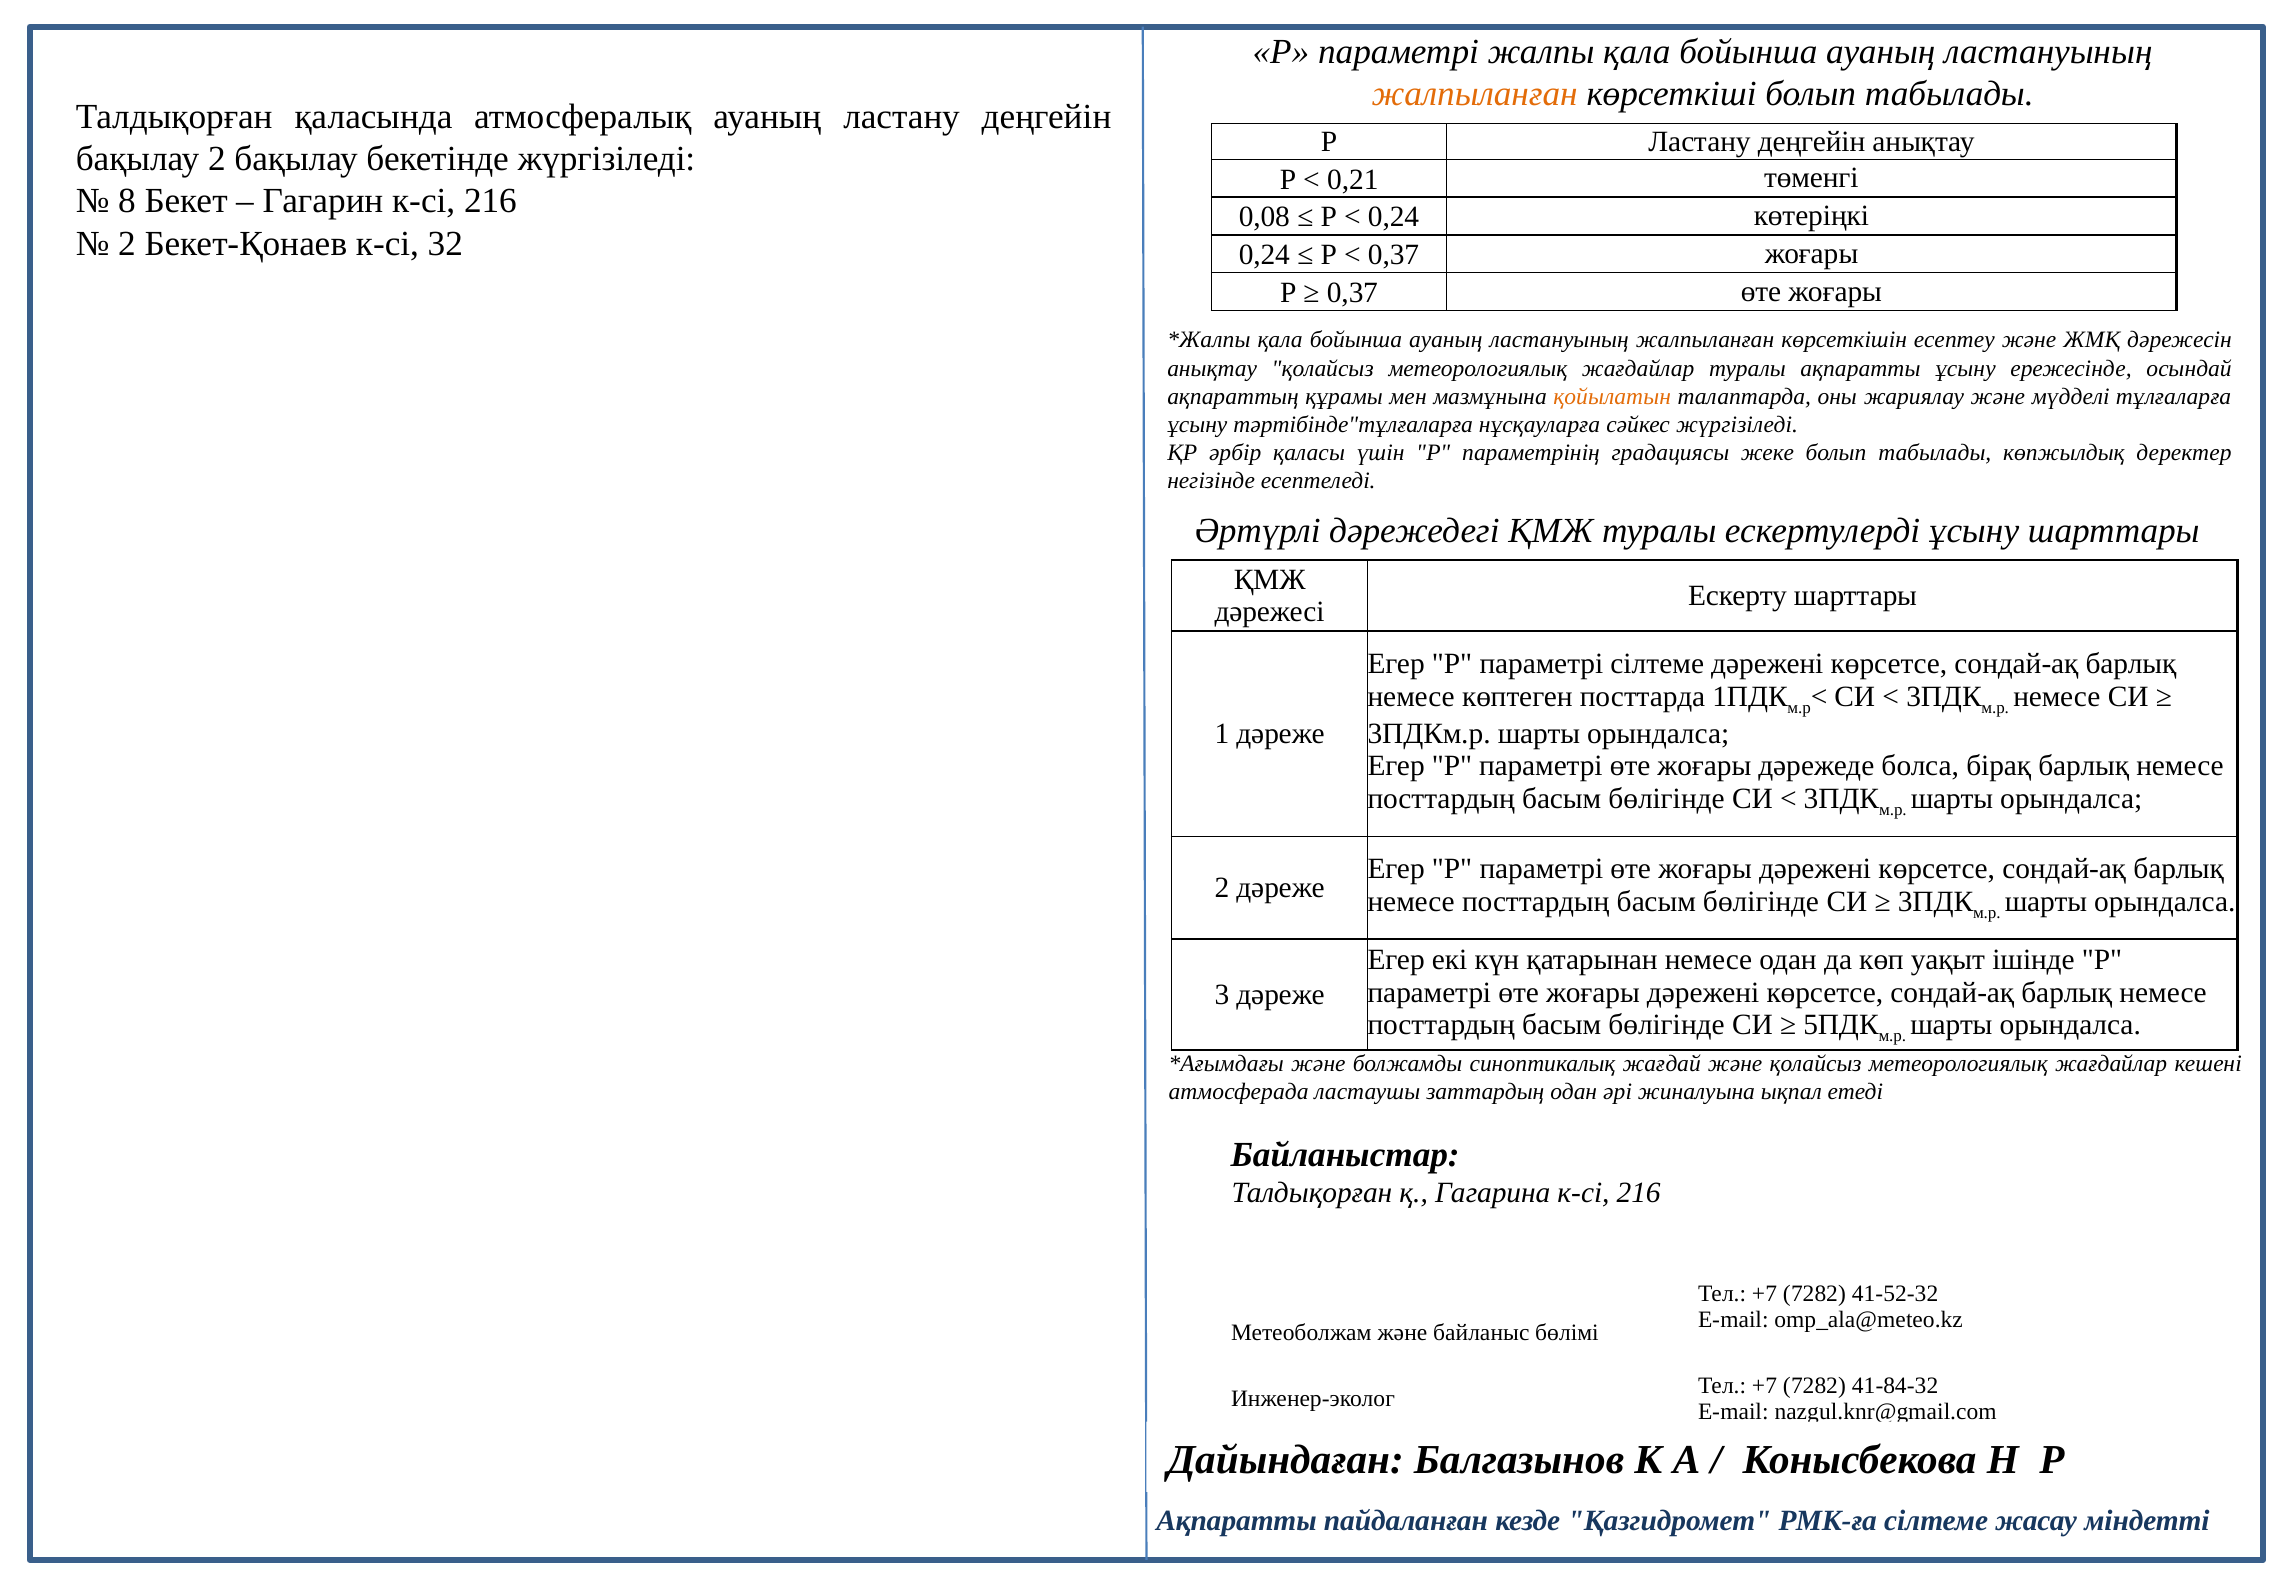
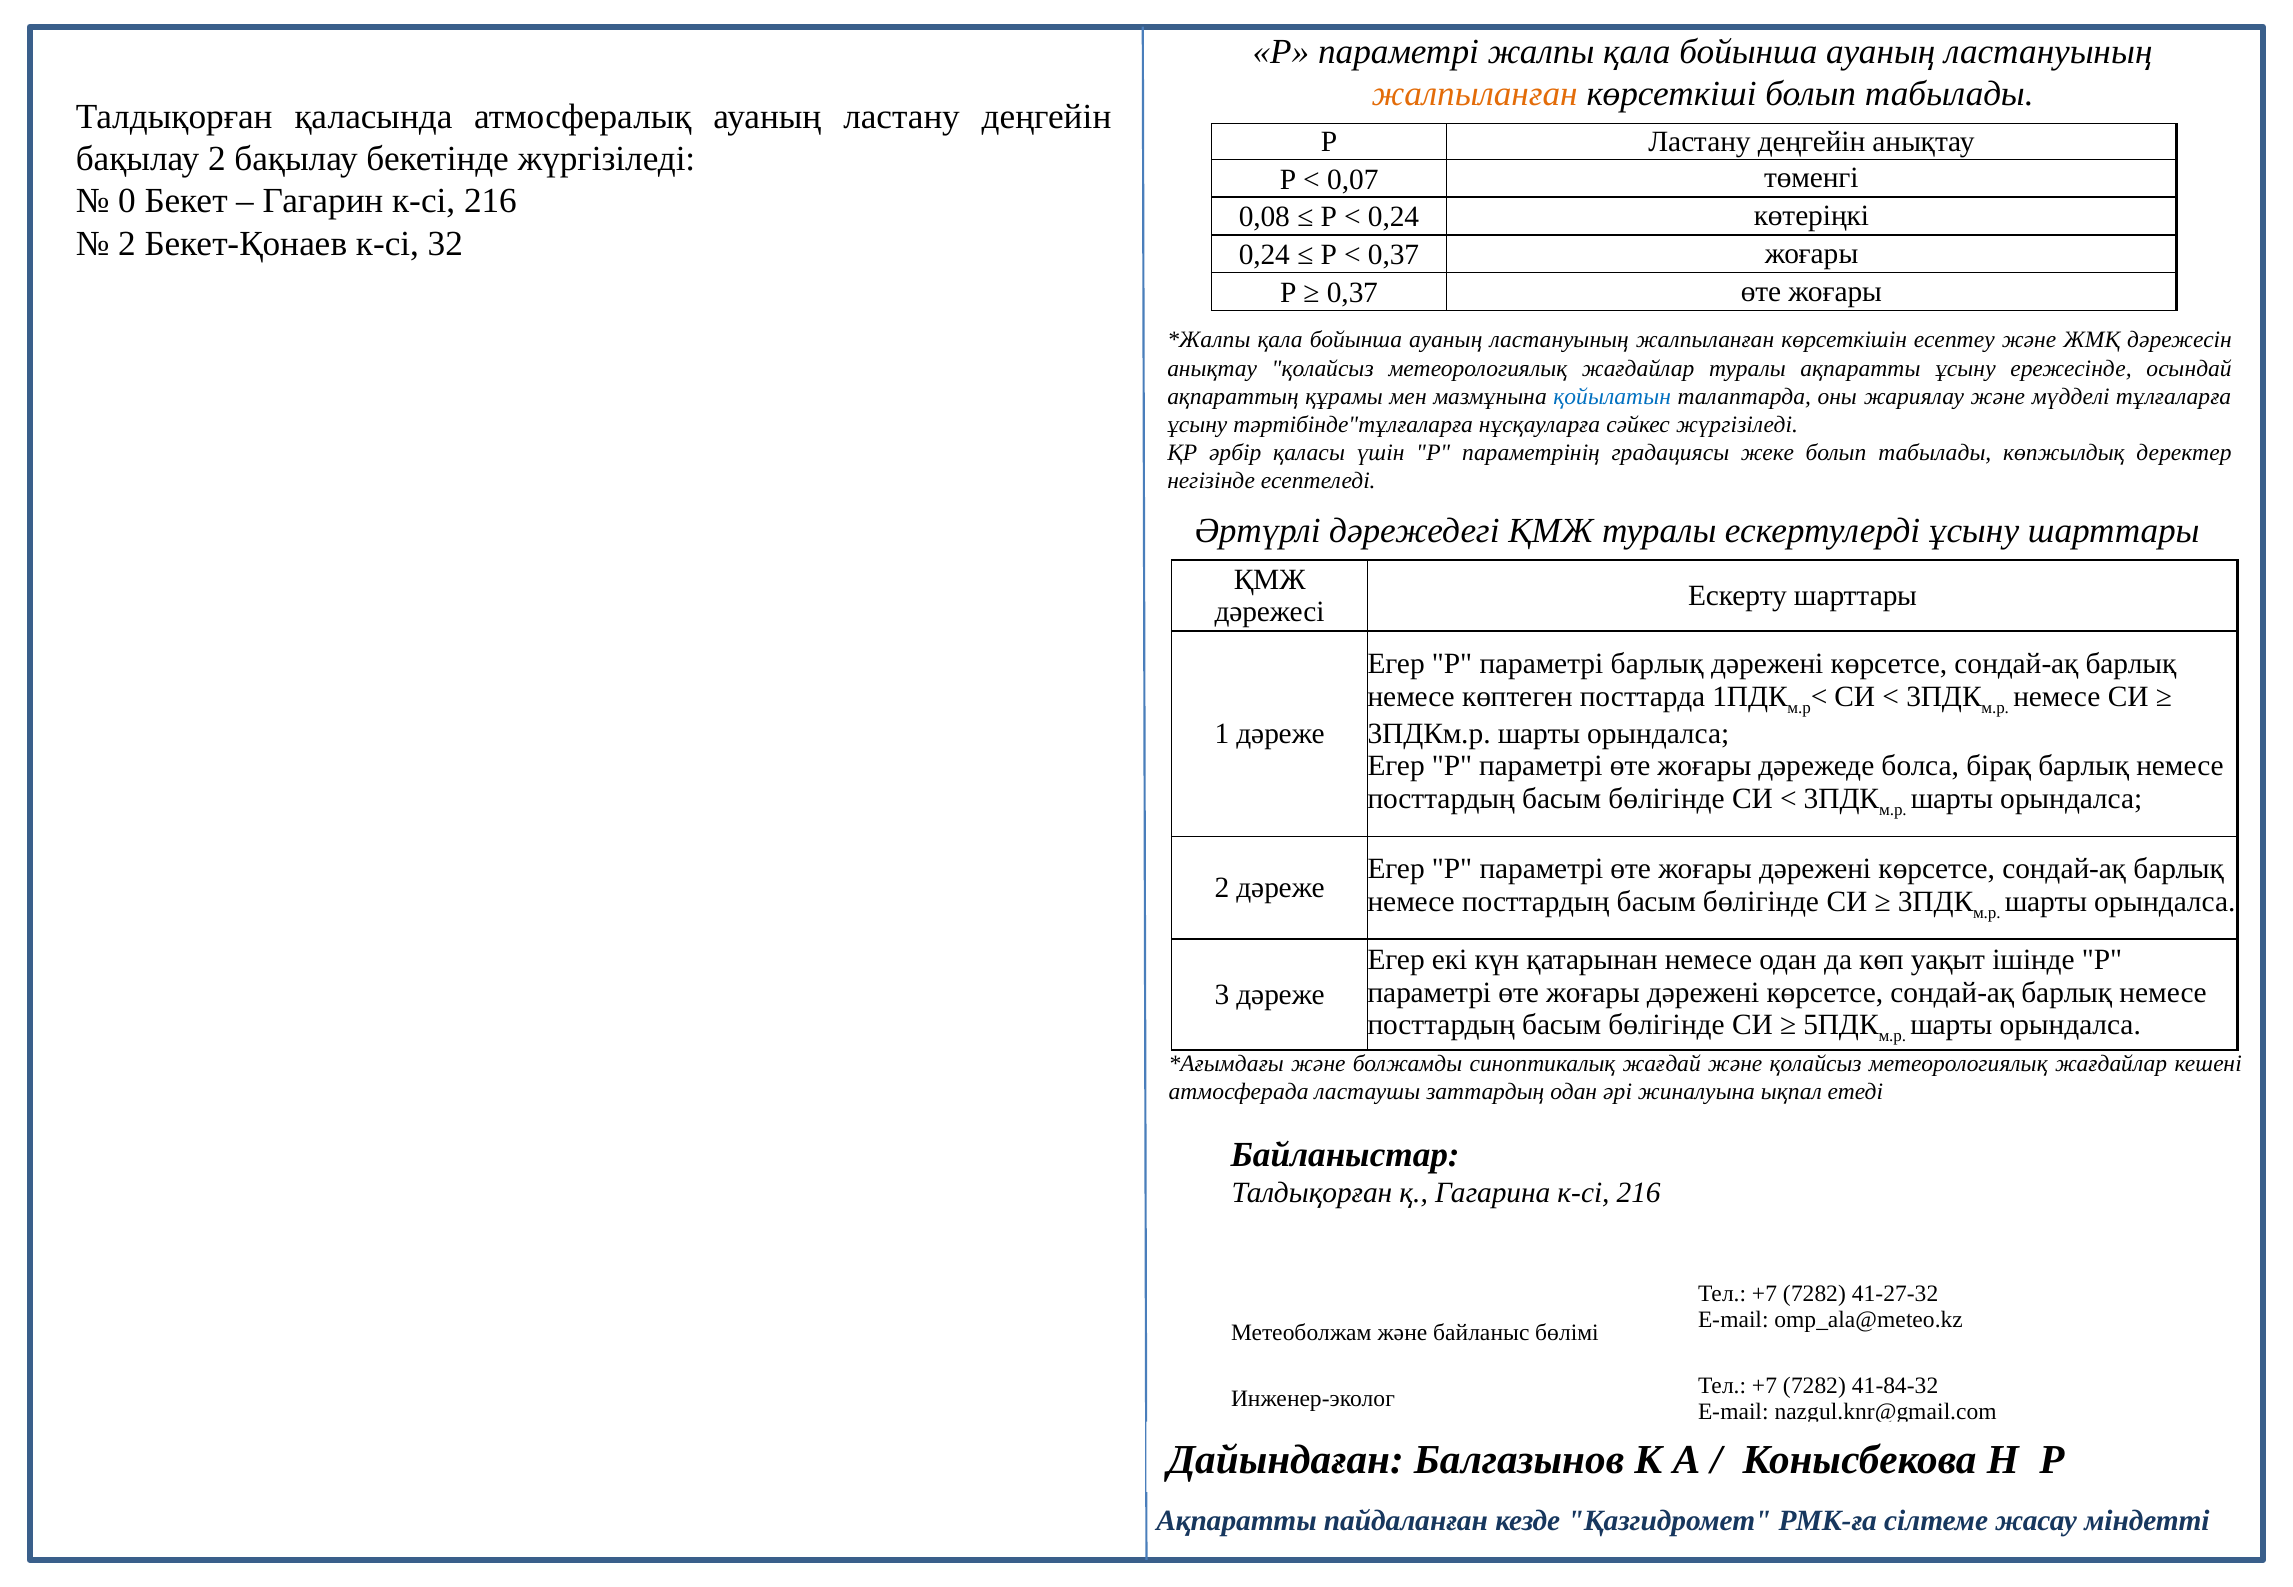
0,21: 0,21 -> 0,07
8: 8 -> 0
қойылатын colour: orange -> blue
параметрі сілтеме: сілтеме -> барлық
41-52-32: 41-52-32 -> 41-27-32
